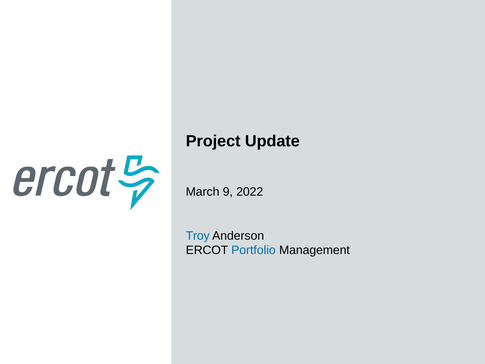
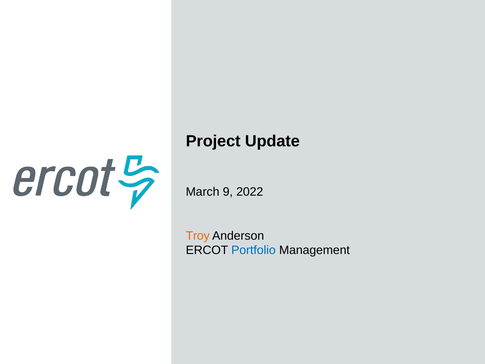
Troy colour: blue -> orange
